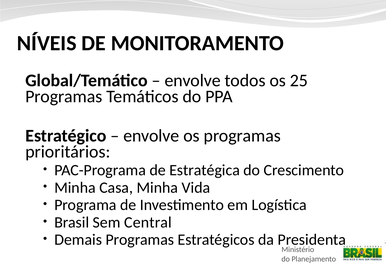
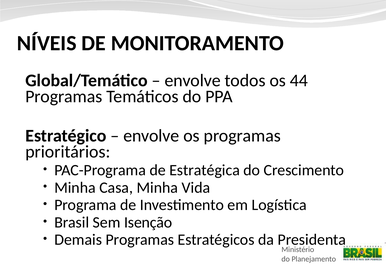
25: 25 -> 44
Central: Central -> Isenção
